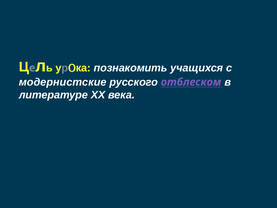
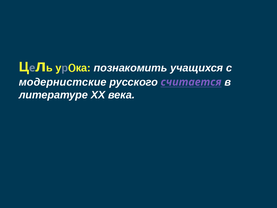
отблеском: отблеском -> считается
